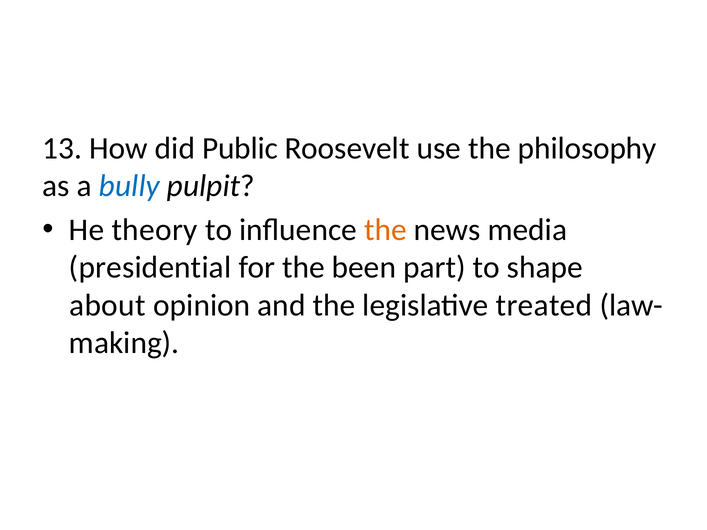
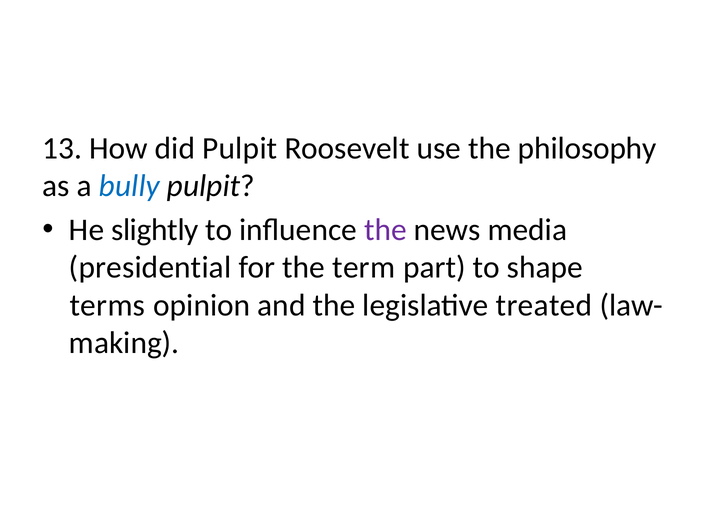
did Public: Public -> Pulpit
theory: theory -> slightly
the at (385, 230) colour: orange -> purple
been: been -> term
about: about -> terms
